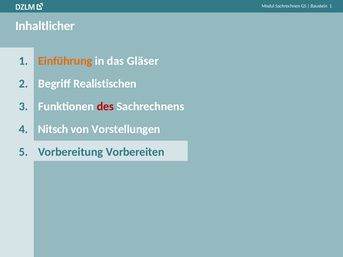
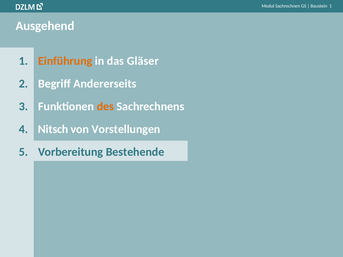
Inhaltlicher: Inhaltlicher -> Ausgehend
Realistischen: Realistischen -> Andererseits
des colour: red -> orange
Vorbereiten: Vorbereiten -> Bestehende
